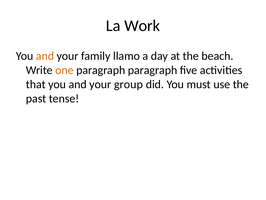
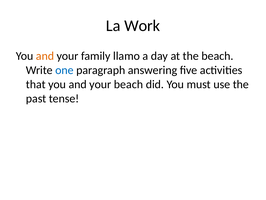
one colour: orange -> blue
paragraph paragraph: paragraph -> answering
your group: group -> beach
